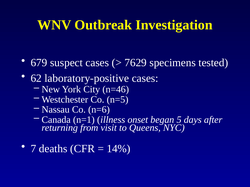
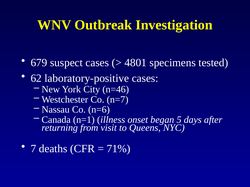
7629: 7629 -> 4801
n=5: n=5 -> n=7
14%: 14% -> 71%
